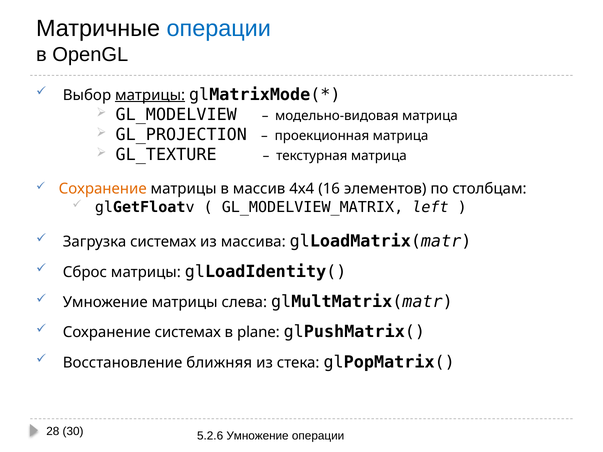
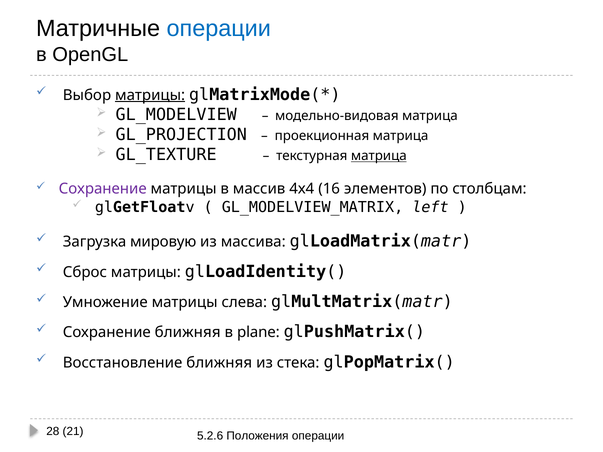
матрица at (379, 156) underline: none -> present
Сохранение at (103, 189) colour: orange -> purple
Загрузка системах: системах -> мировую
Сохранение системах: системах -> ближняя
30: 30 -> 21
5.2.6 Умножение: Умножение -> Положения
